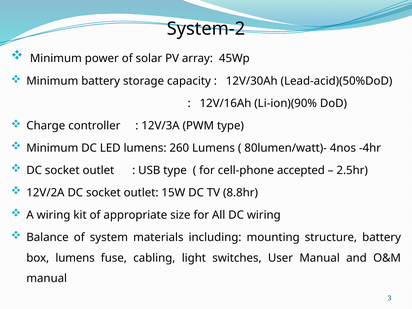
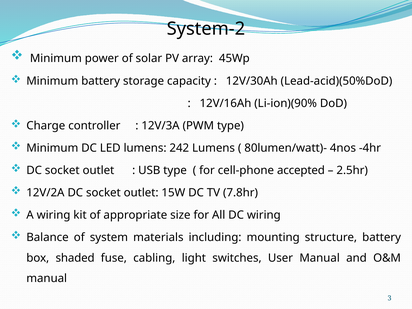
260: 260 -> 242
8.8hr: 8.8hr -> 7.8hr
box lumens: lumens -> shaded
